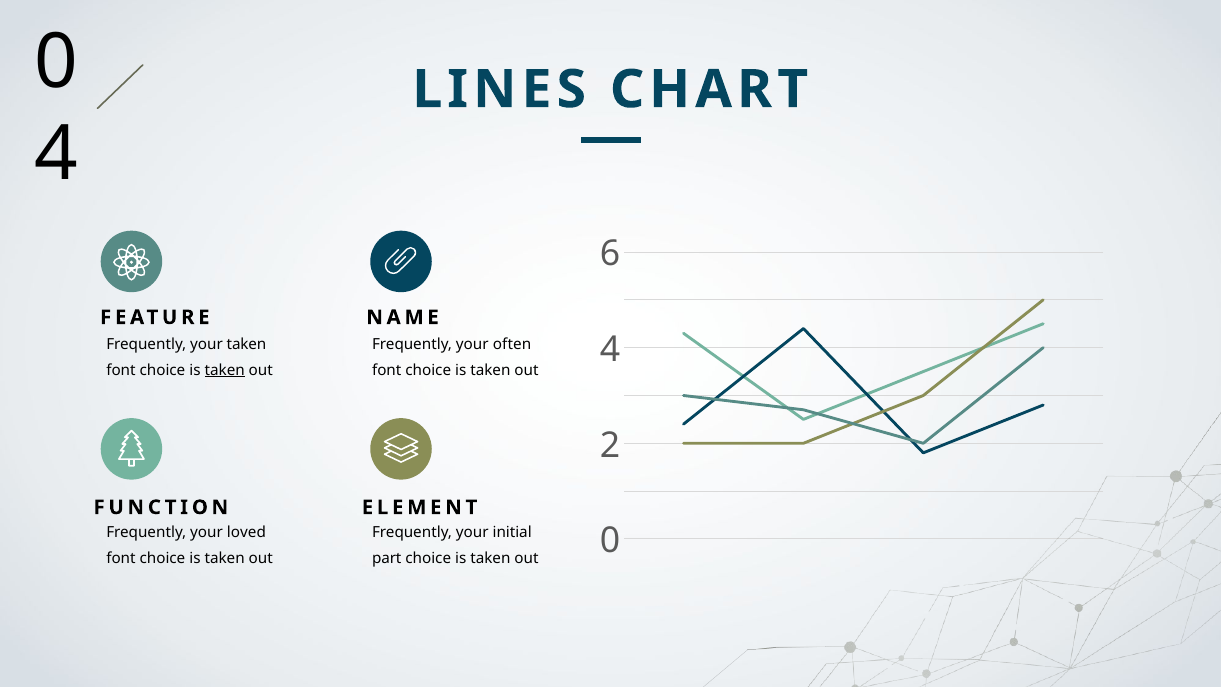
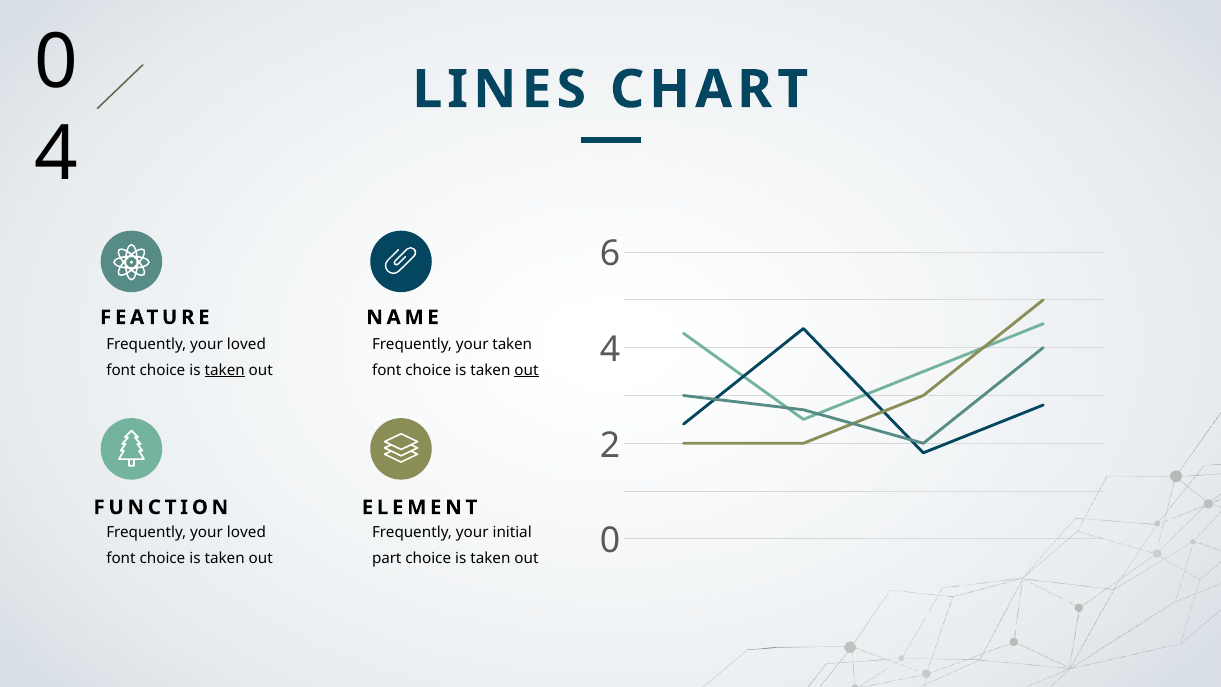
taken at (246, 344): taken -> loved
your often: often -> taken
out at (527, 370) underline: none -> present
